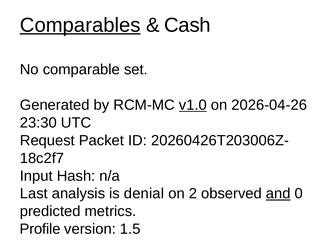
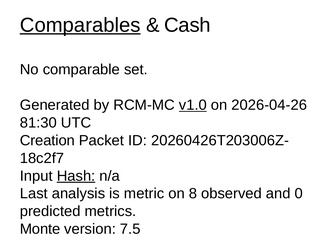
23:30: 23:30 -> 81:30
Request: Request -> Creation
Hash underline: none -> present
denial: denial -> metric
2: 2 -> 8
and underline: present -> none
Profile: Profile -> Monte
1.5: 1.5 -> 7.5
